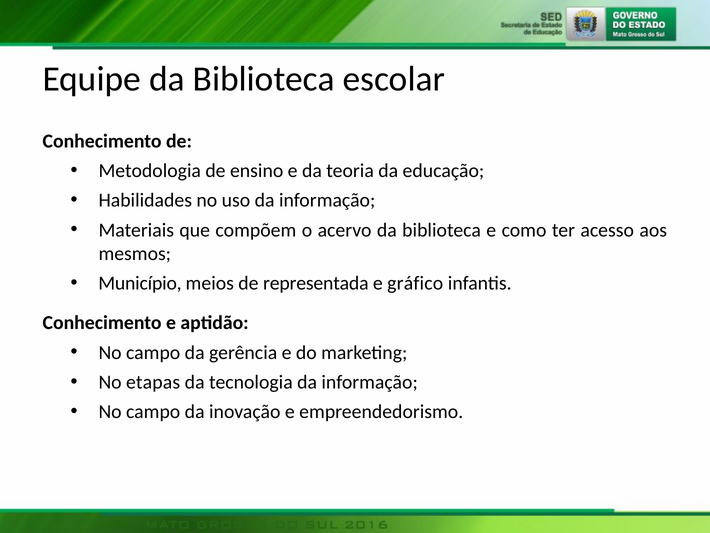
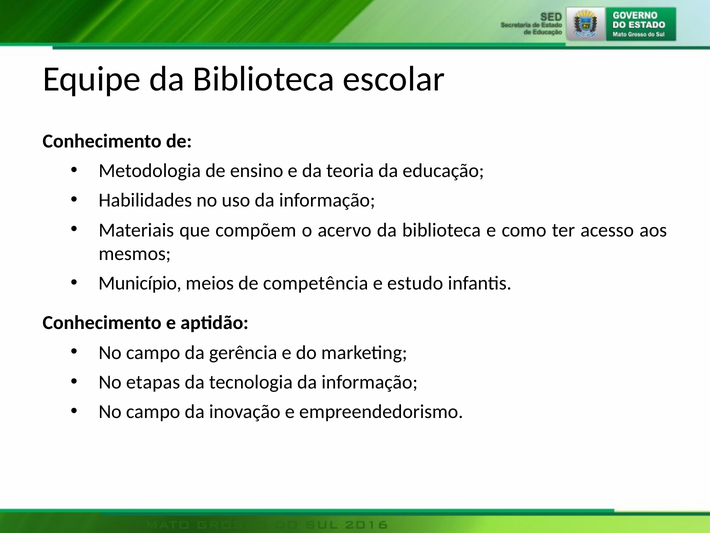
representada: representada -> competência
gráfico: gráfico -> estudo
